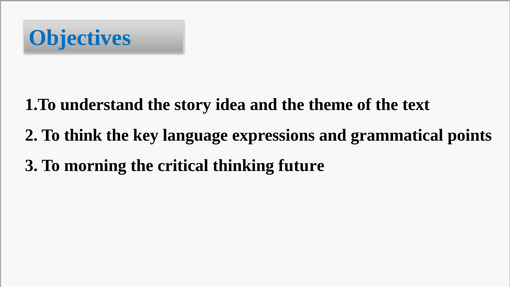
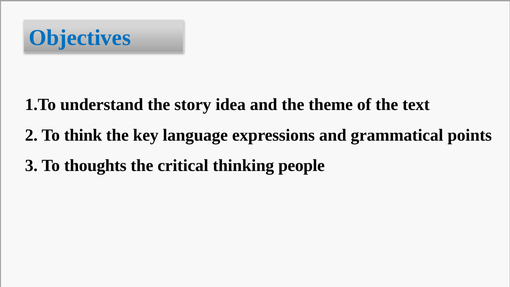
morning: morning -> thoughts
future: future -> people
